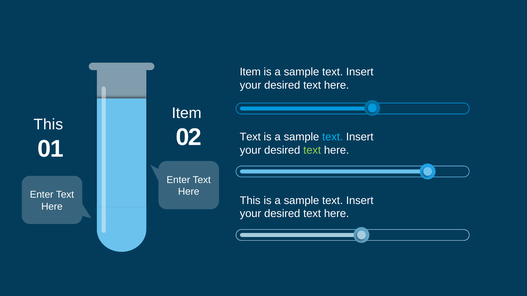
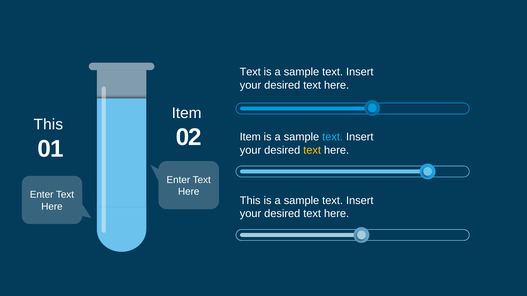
Item at (250, 72): Item -> Text
Text at (250, 137): Text -> Item
text at (312, 150) colour: light green -> yellow
